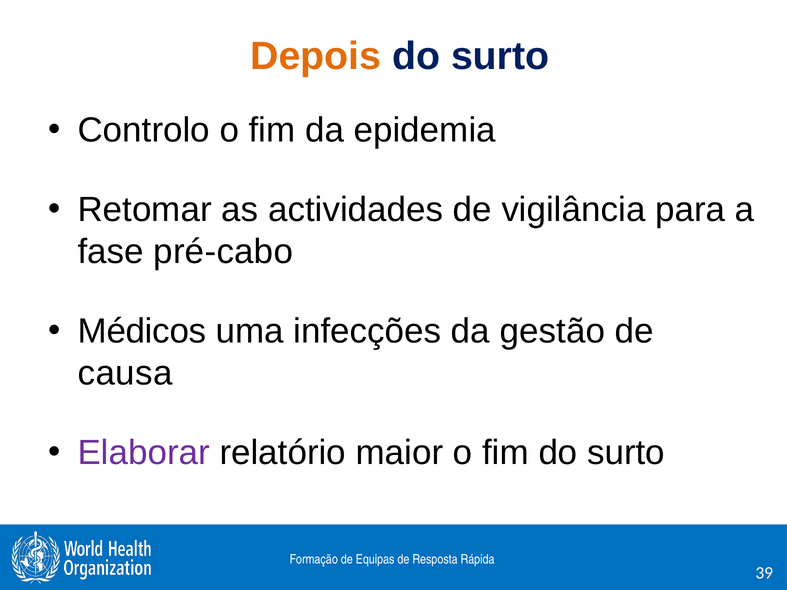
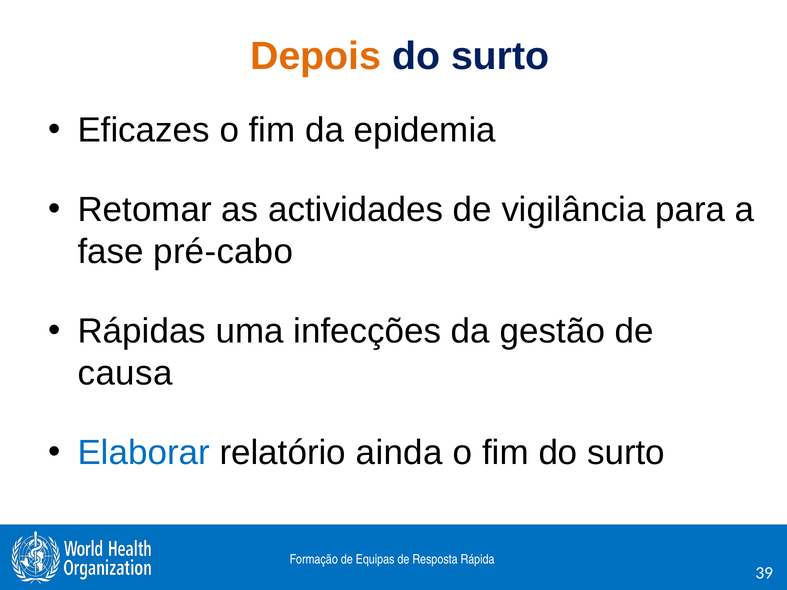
Controlo: Controlo -> Eficazes
Médicos: Médicos -> Rápidas
Elaborar colour: purple -> blue
maior: maior -> ainda
